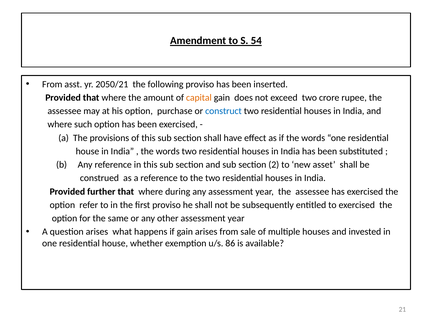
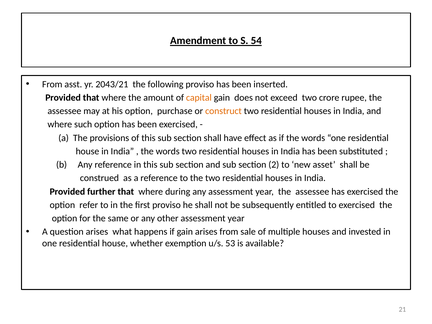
2050/21: 2050/21 -> 2043/21
construct colour: blue -> orange
86: 86 -> 53
